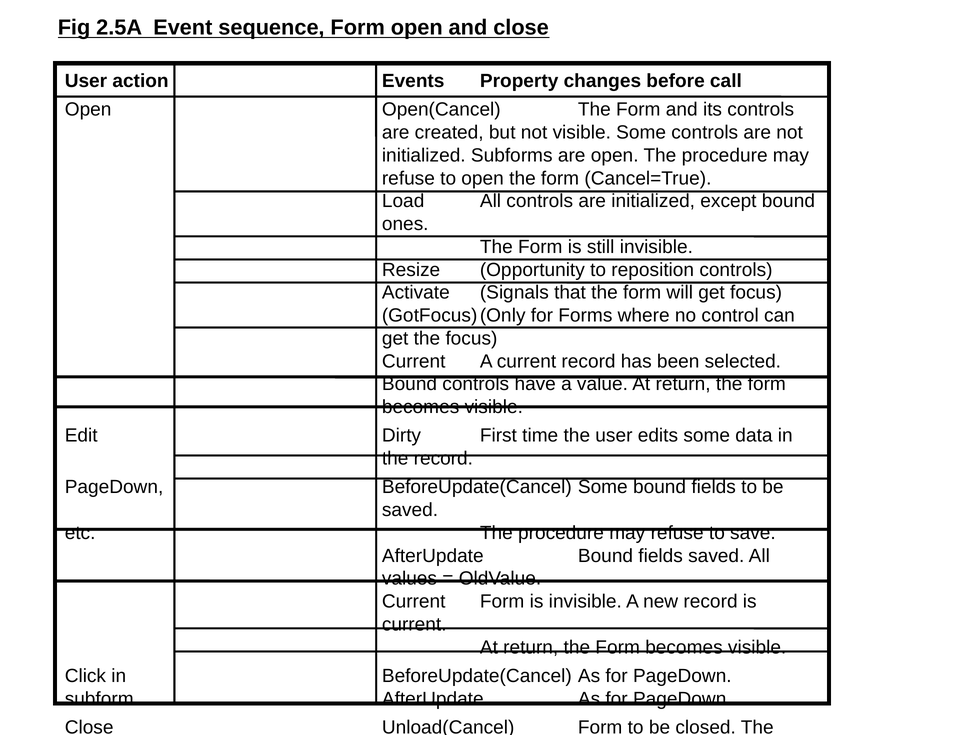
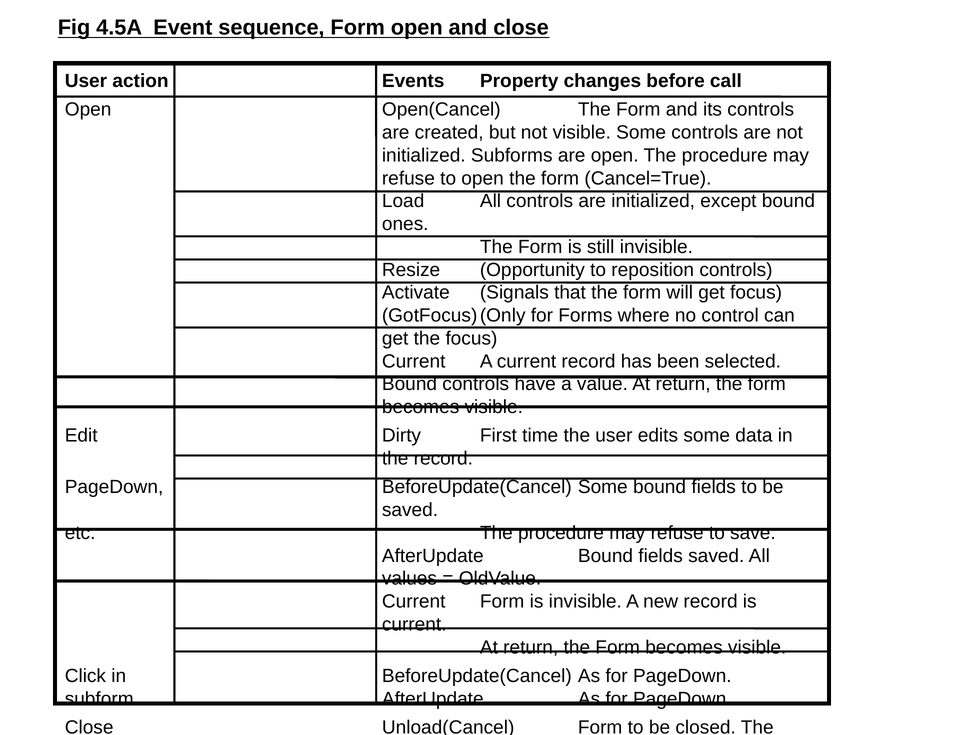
2.5A: 2.5A -> 4.5A
